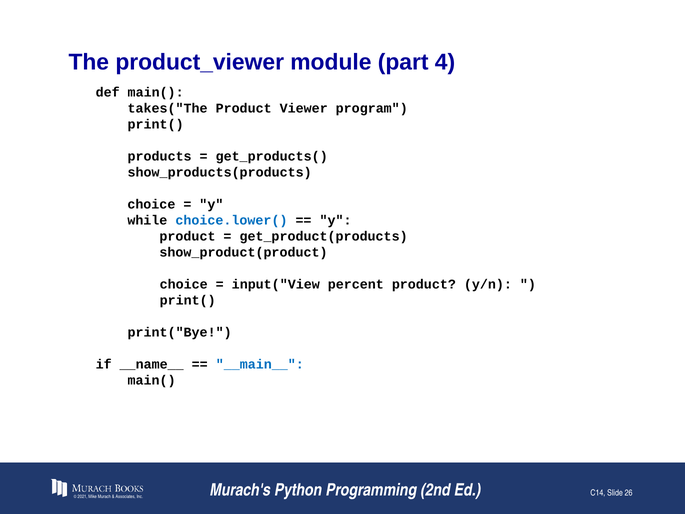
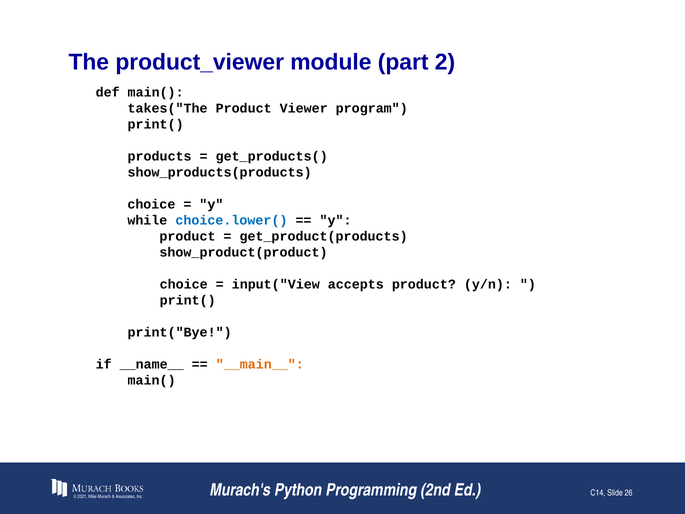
4: 4 -> 2
percent: percent -> accepts
__main__ colour: blue -> orange
